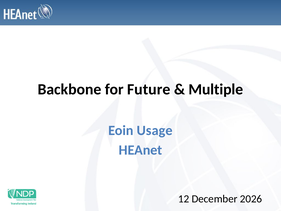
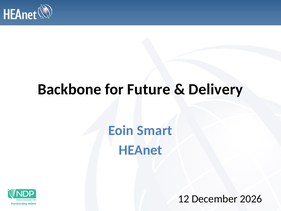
Multiple: Multiple -> Delivery
Usage: Usage -> Smart
